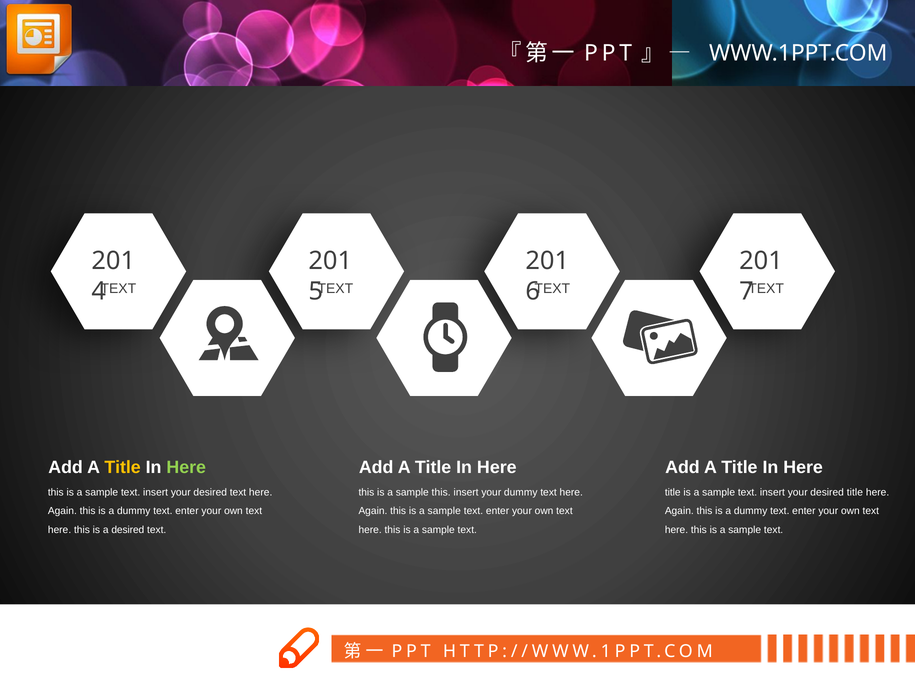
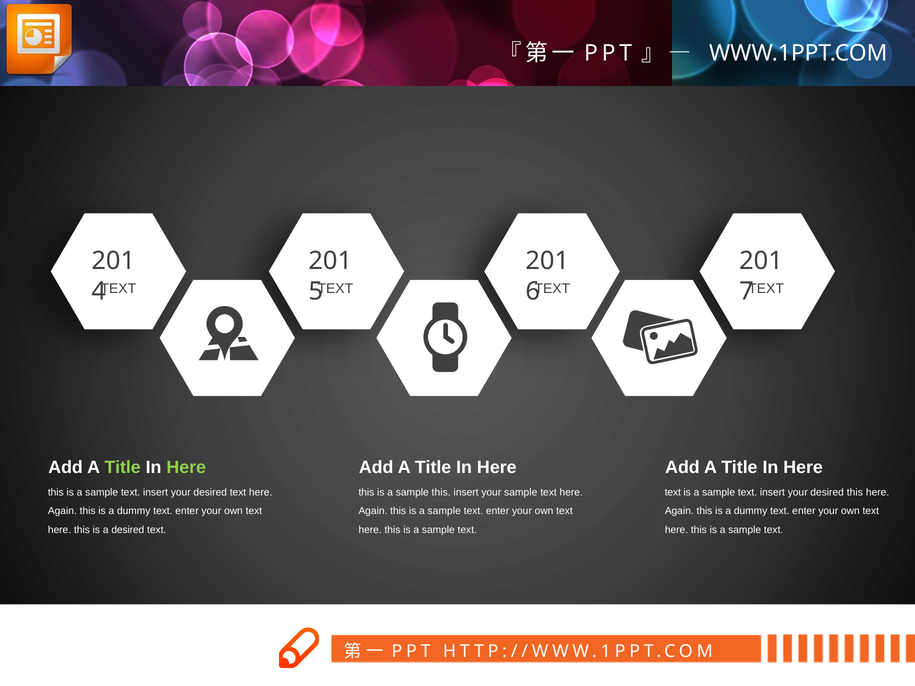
Title at (123, 468) colour: yellow -> light green
your dummy: dummy -> sample
title at (673, 493): title -> text
desired title: title -> this
